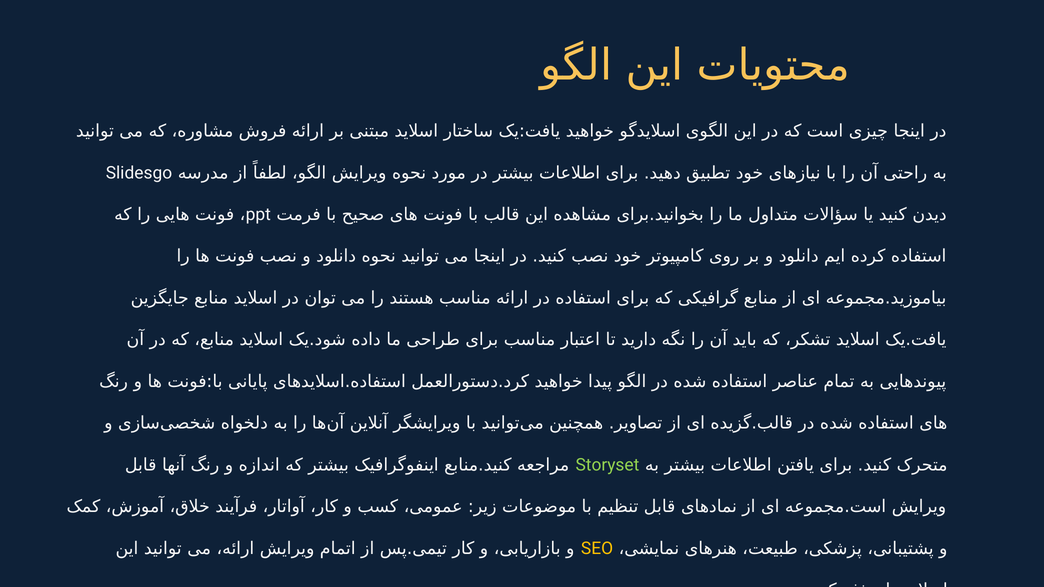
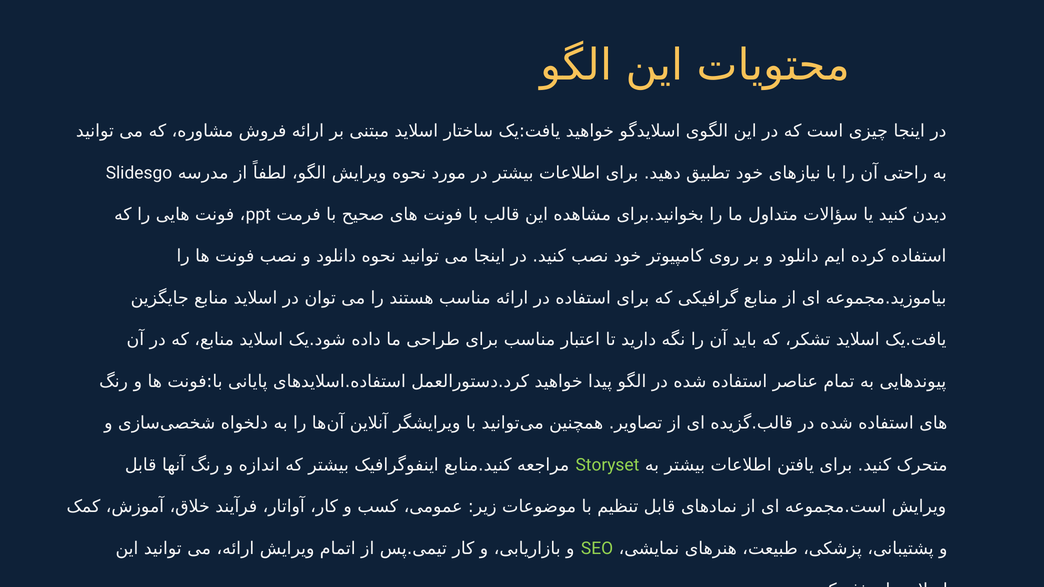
SEO colour: yellow -> light green
